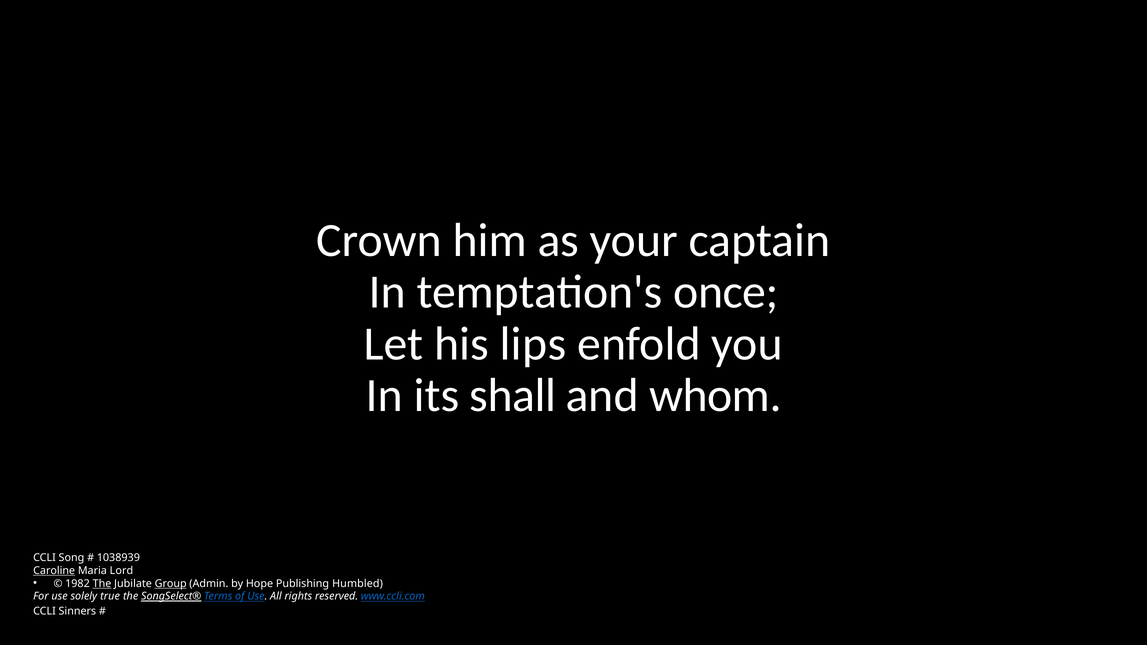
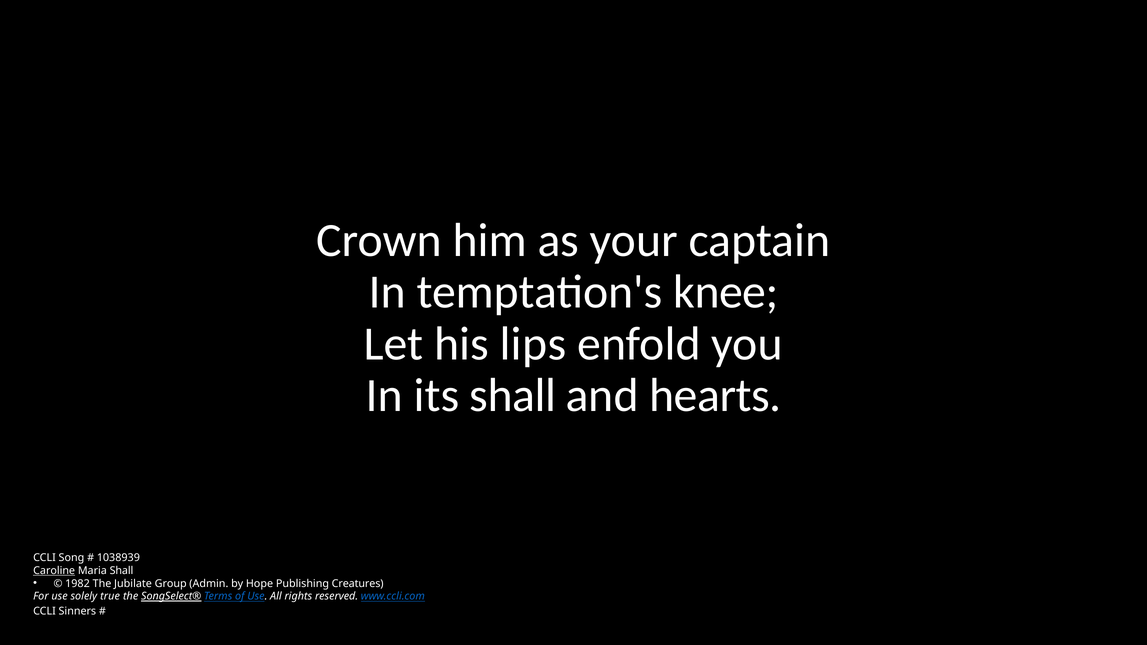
once: once -> knee
whom: whom -> hearts
Maria Lord: Lord -> Shall
The at (102, 584) underline: present -> none
Group underline: present -> none
Humbled: Humbled -> Creatures
